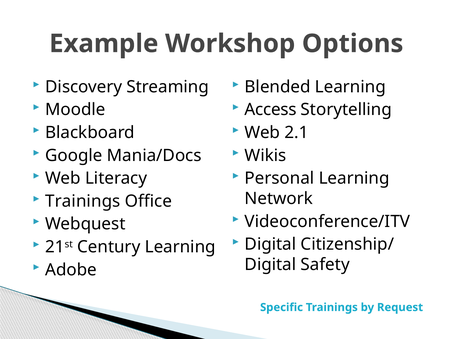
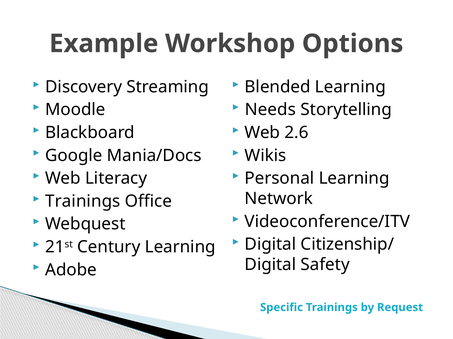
Access: Access -> Needs
2.1: 2.1 -> 2.6
